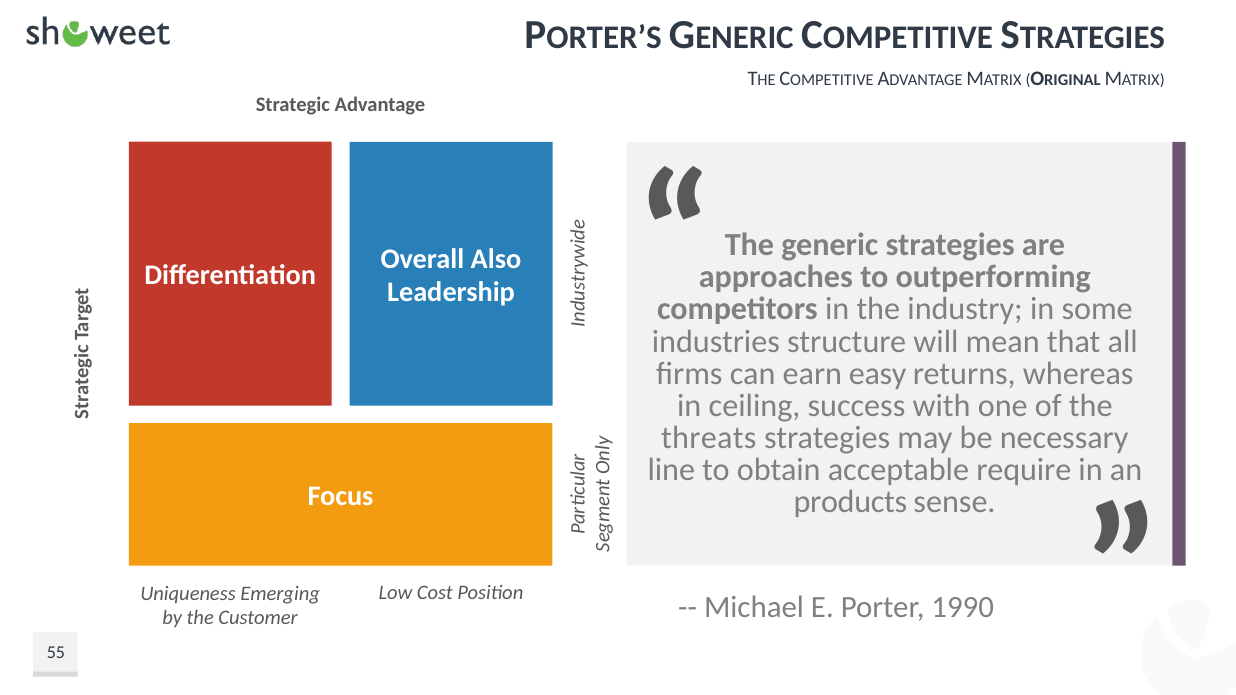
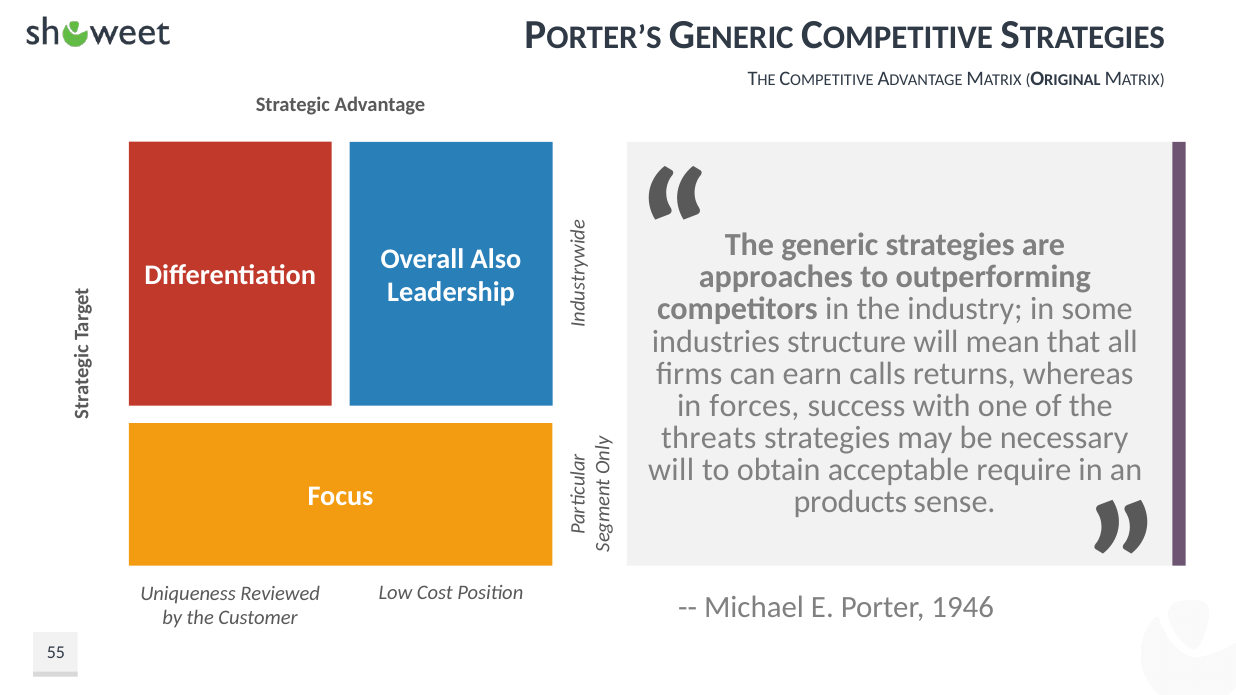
easy: easy -> calls
ceiling: ceiling -> forces
line at (671, 470): line -> will
Emerging: Emerging -> Reviewed
1990: 1990 -> 1946
